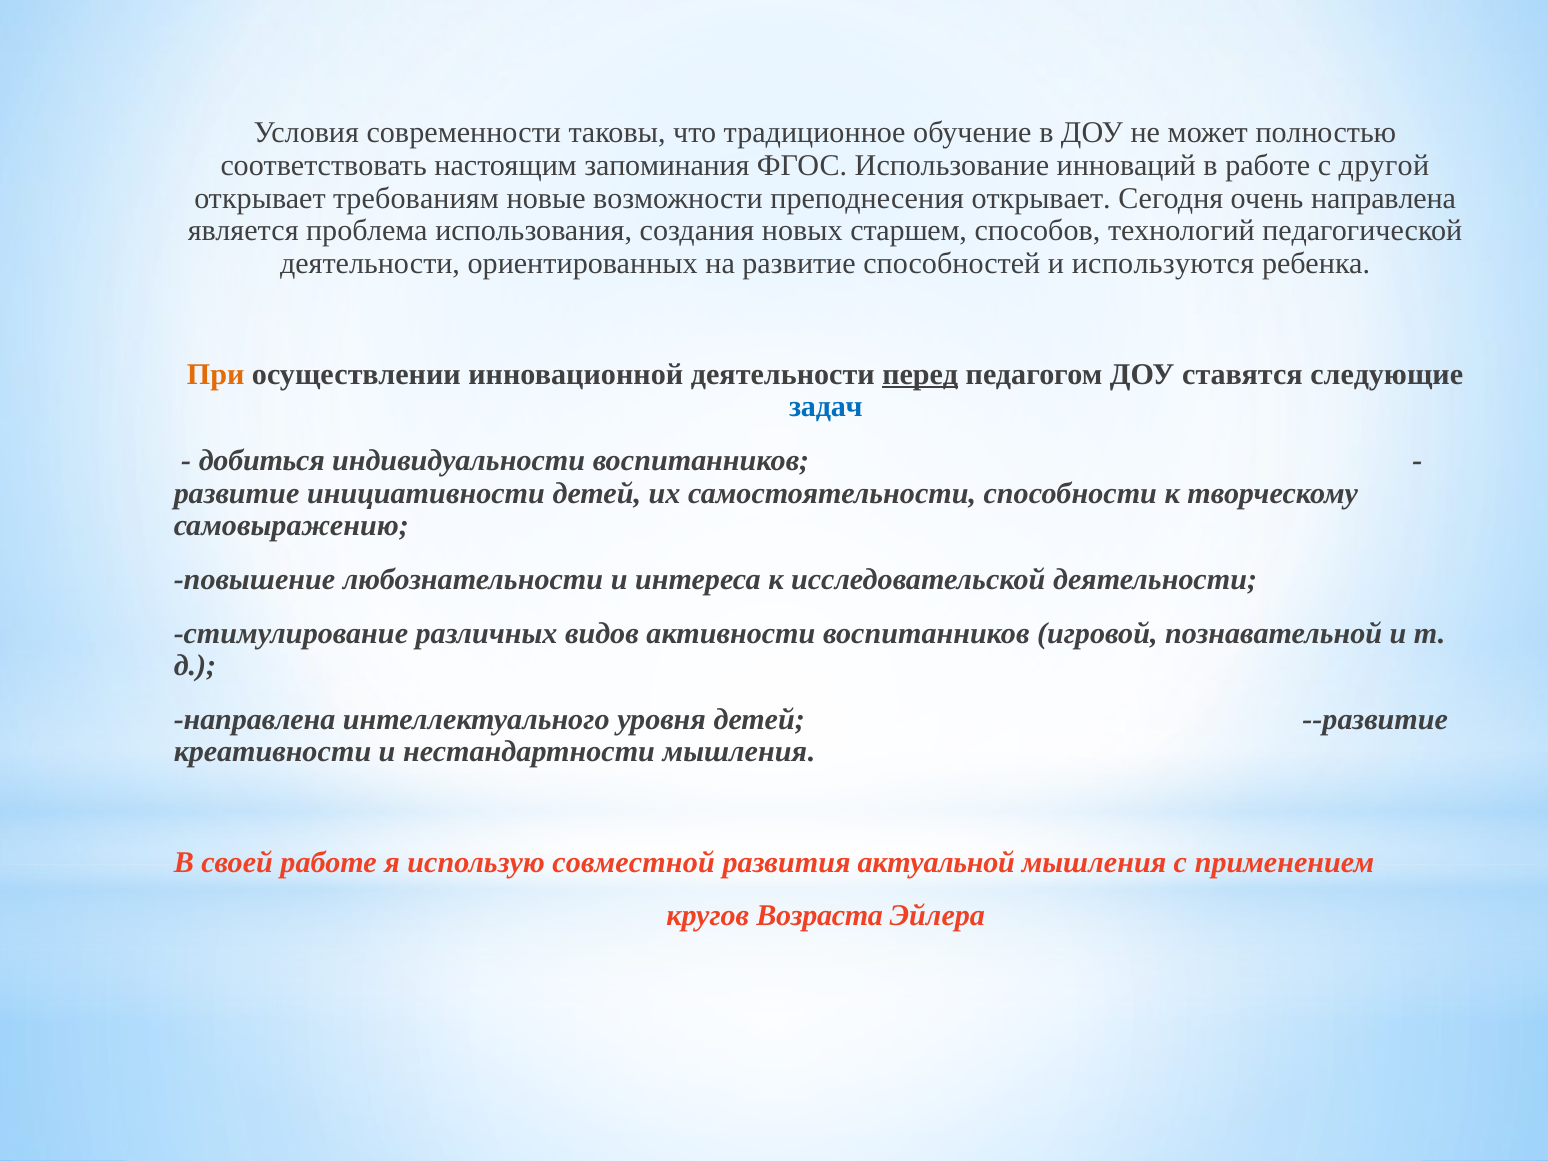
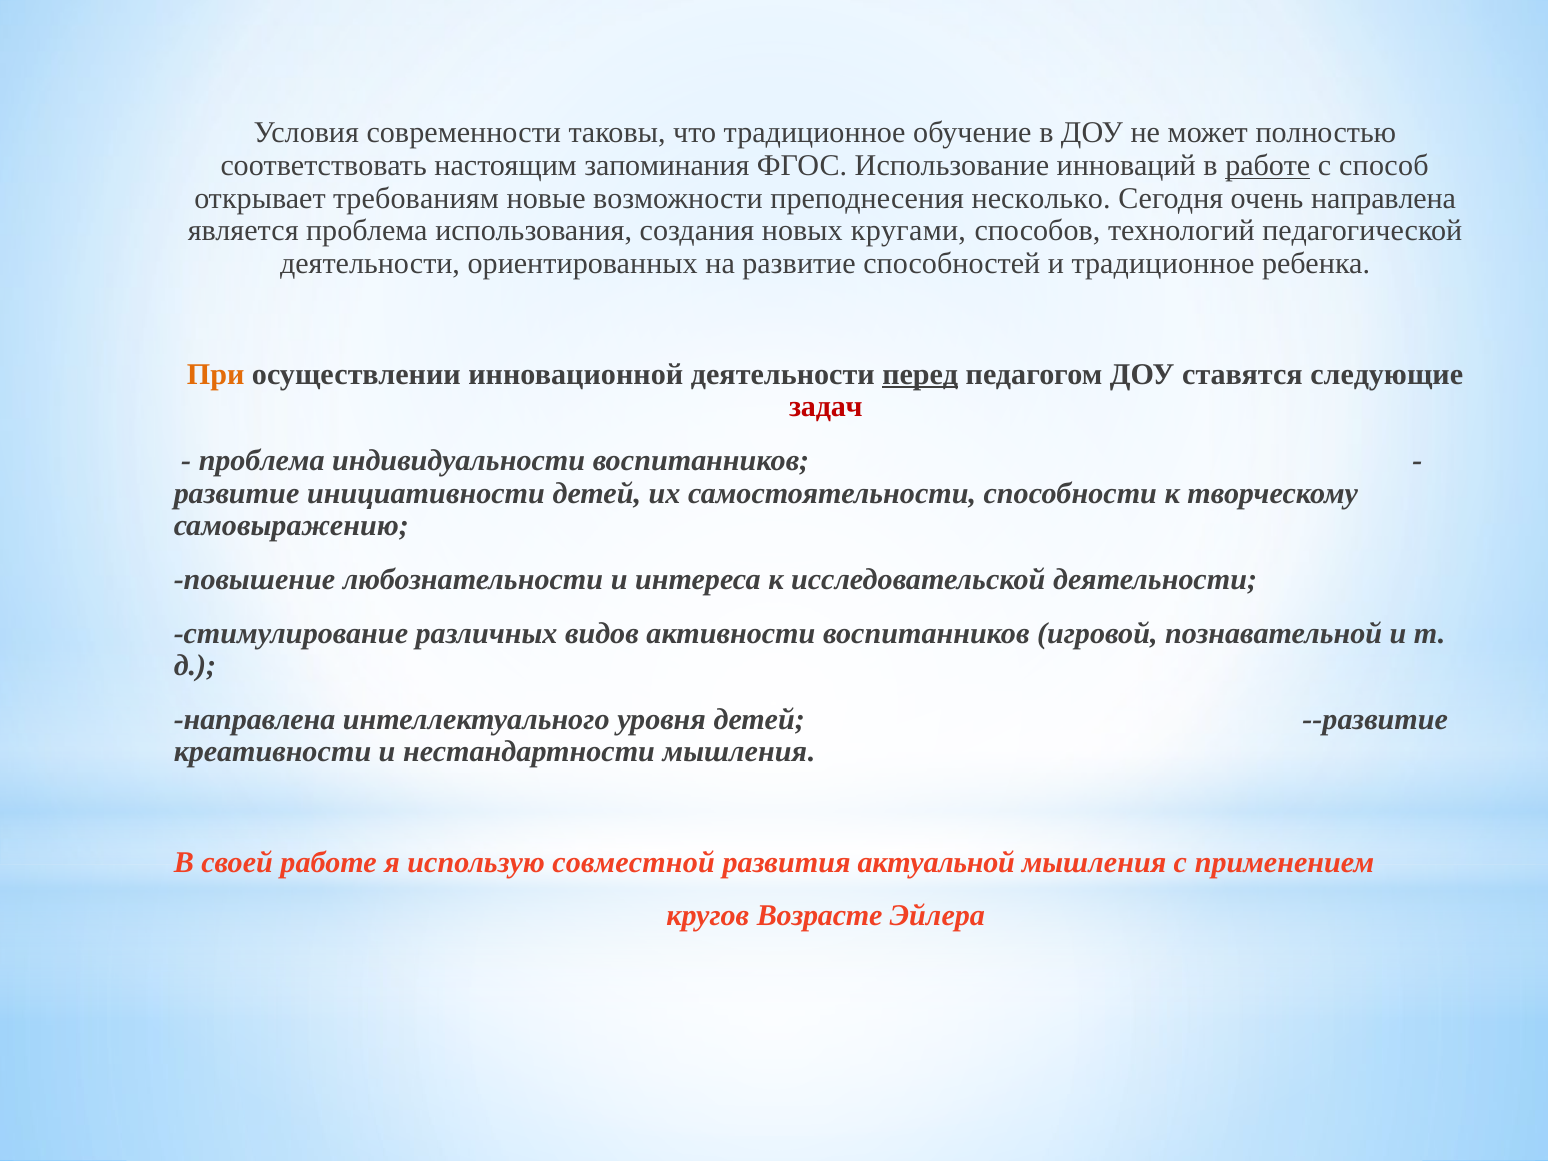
работе at (1268, 166) underline: none -> present
другой: другой -> способ
преподнесения открывает: открывает -> несколько
старшем: старшем -> кругами
и используются: используются -> традиционное
задач colour: blue -> red
добиться at (262, 461): добиться -> проблема
Возраста: Возраста -> Возрасте
